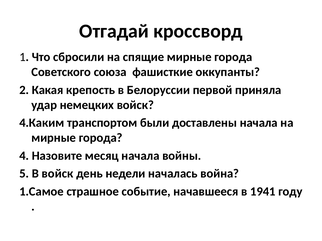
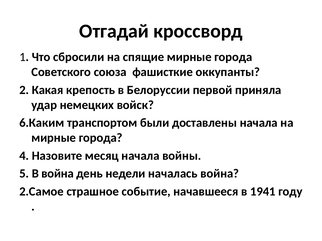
4.Каким: 4.Каким -> 6.Каким
В войск: войск -> война
1.Самое: 1.Самое -> 2.Самое
